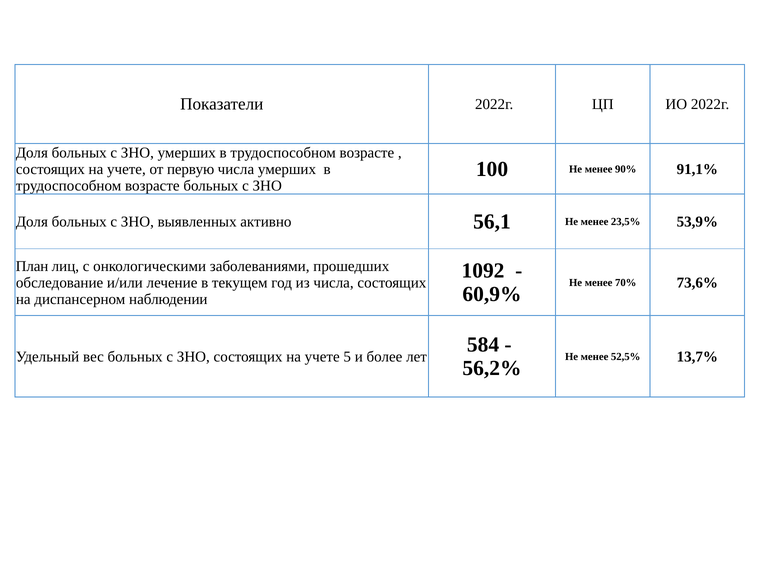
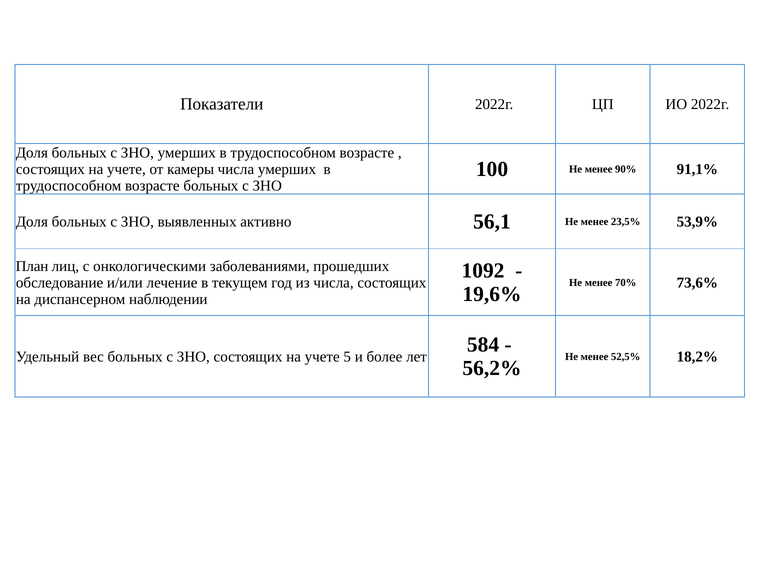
первую: первую -> камеры
60,9%: 60,9% -> 19,6%
13,7%: 13,7% -> 18,2%
